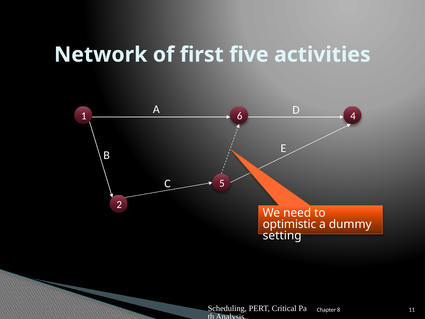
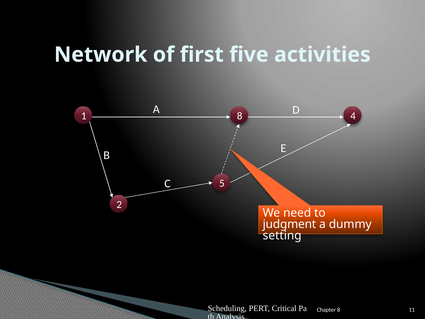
1 6: 6 -> 8
optimistic: optimistic -> judgment
